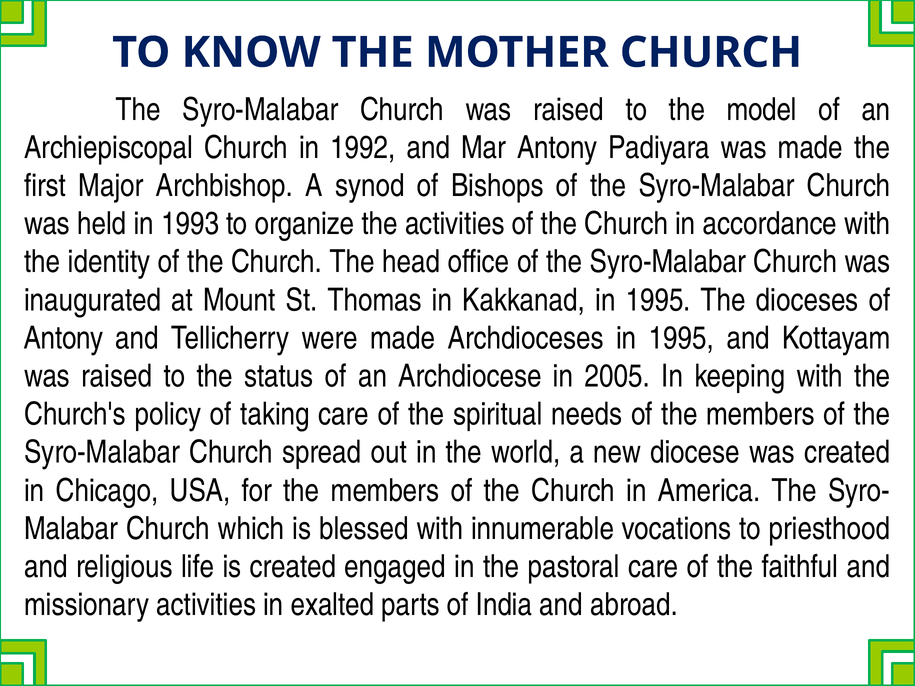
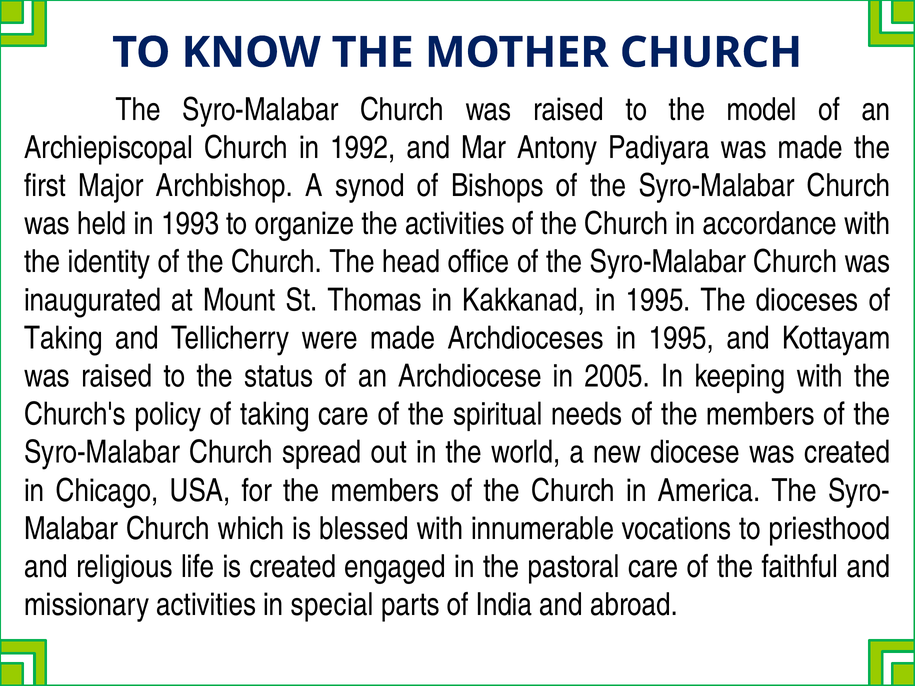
Antony at (64, 338): Antony -> Taking
exalted: exalted -> special
